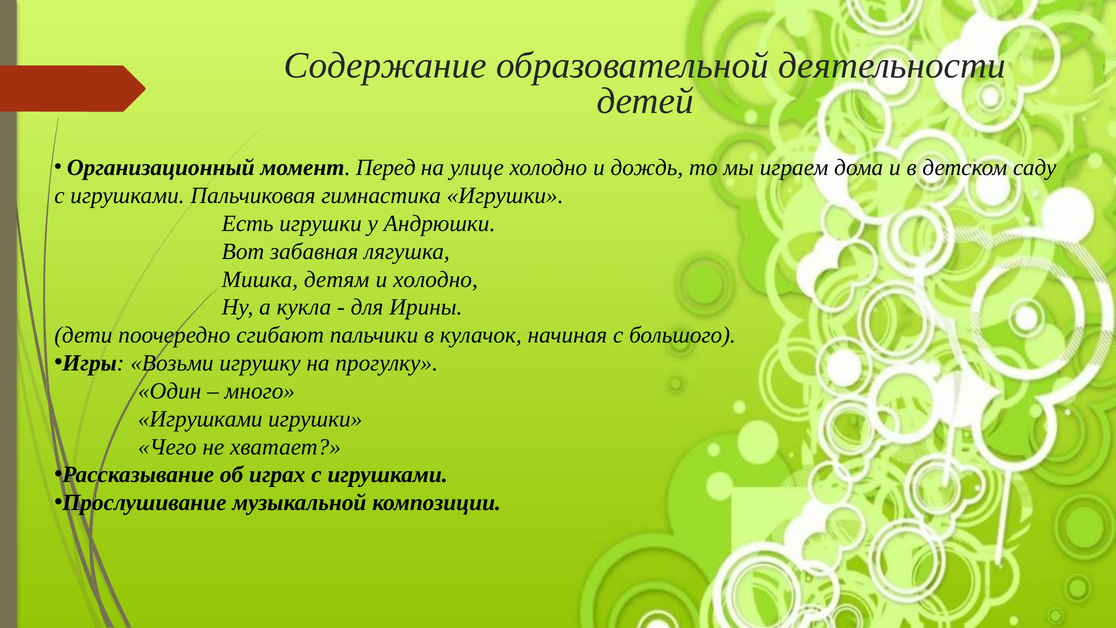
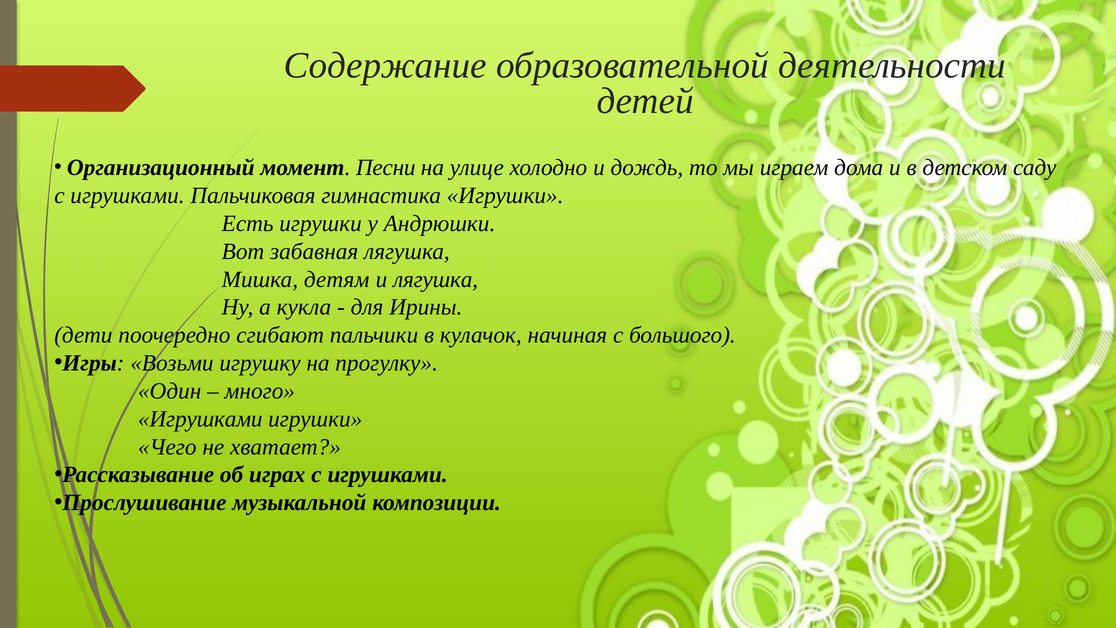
Перед: Перед -> Песни
и холодно: холодно -> лягушка
